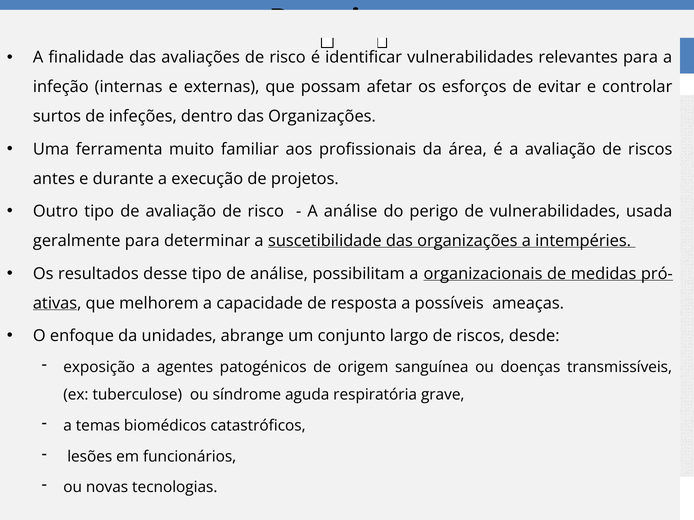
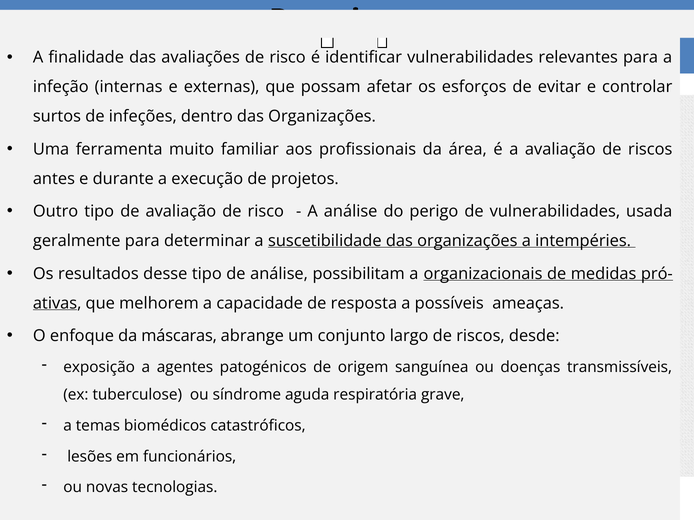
unidades: unidades -> máscaras
